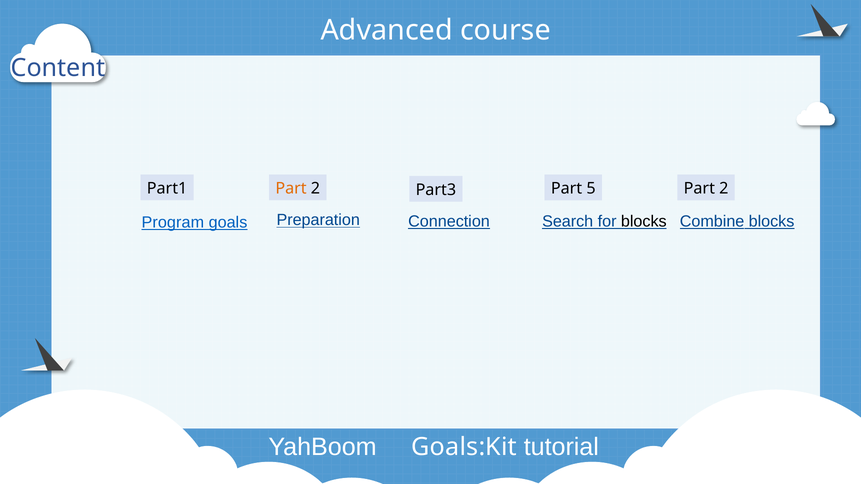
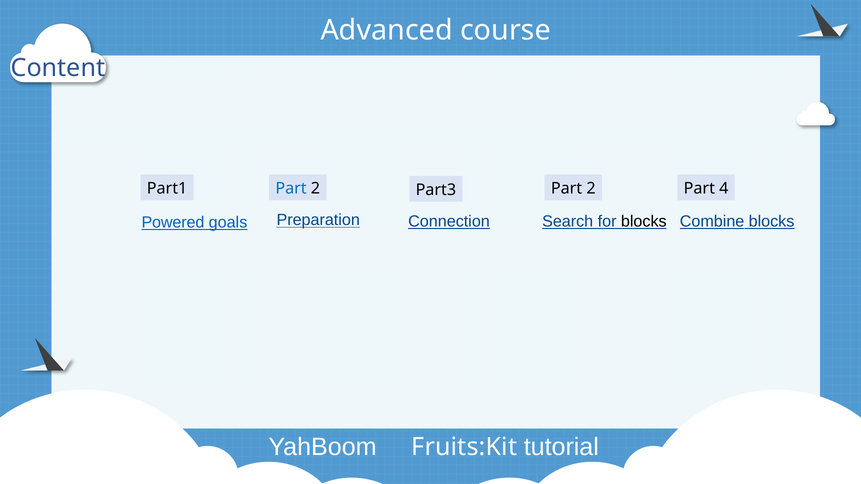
Part at (291, 189) colour: orange -> blue
5 at (591, 189): 5 -> 2
2 at (724, 189): 2 -> 4
Program: Program -> Powered
Goals:Kit: Goals:Kit -> Fruits:Kit
